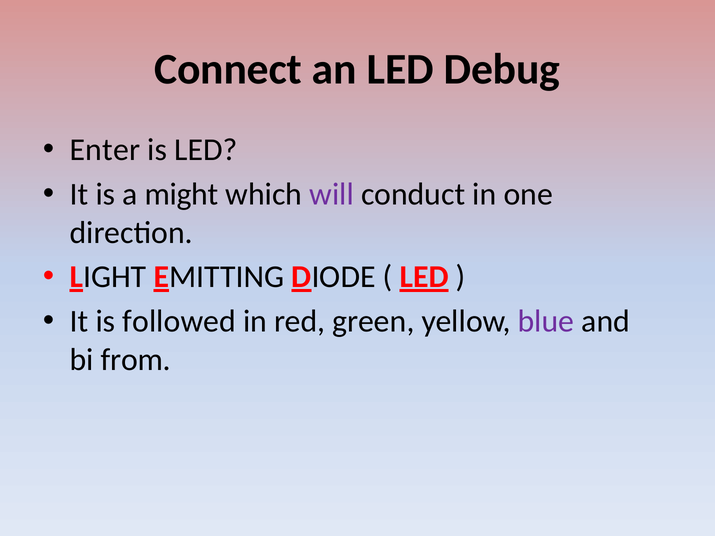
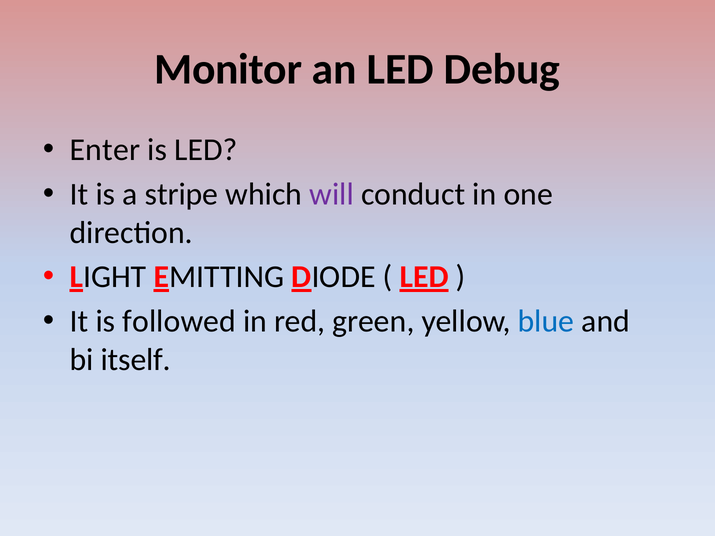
Connect: Connect -> Monitor
might: might -> stripe
blue colour: purple -> blue
from: from -> itself
